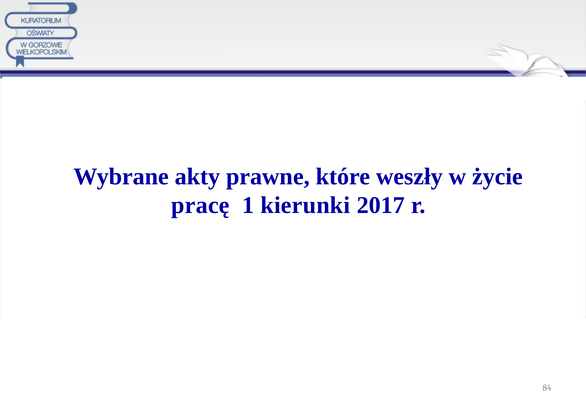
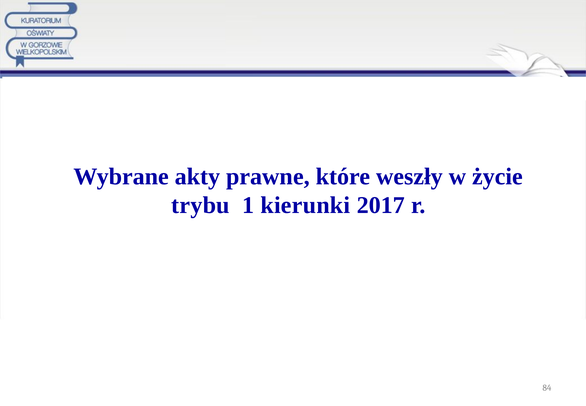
pracę: pracę -> trybu
